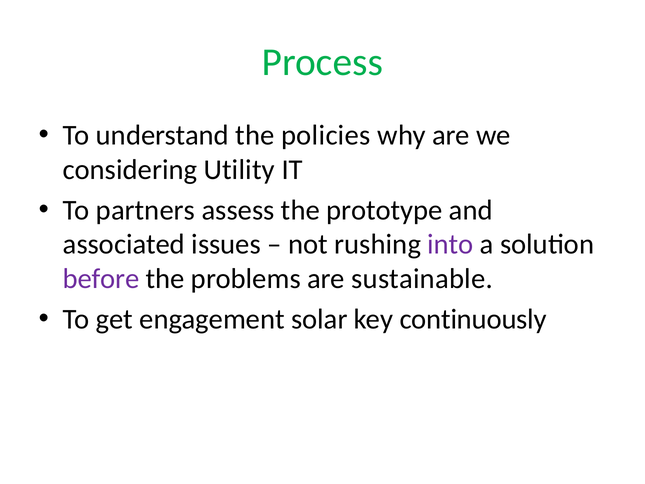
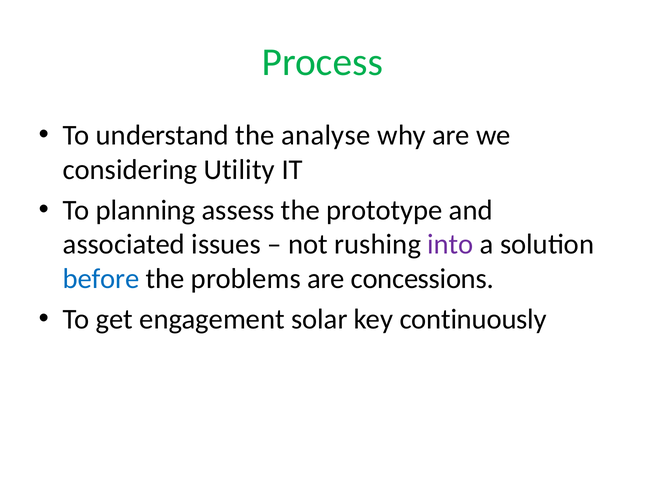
policies: policies -> analyse
partners: partners -> planning
before colour: purple -> blue
sustainable: sustainable -> concessions
